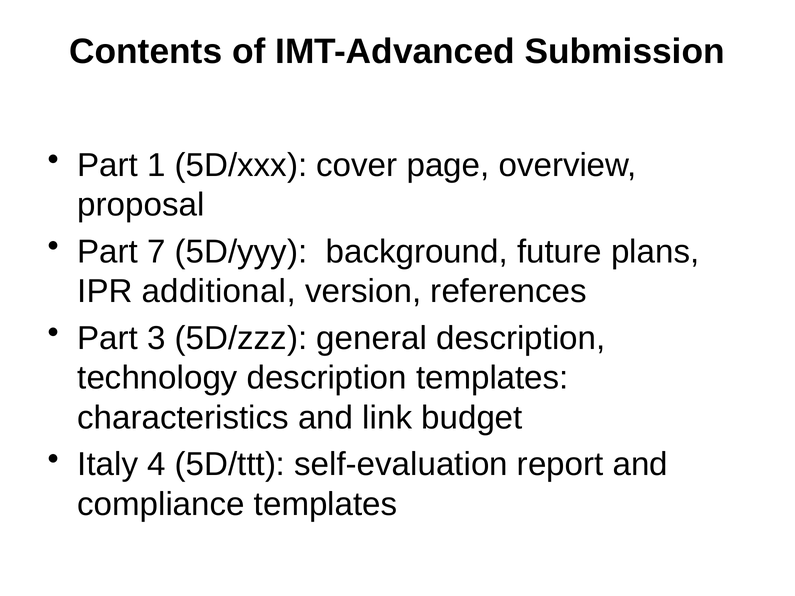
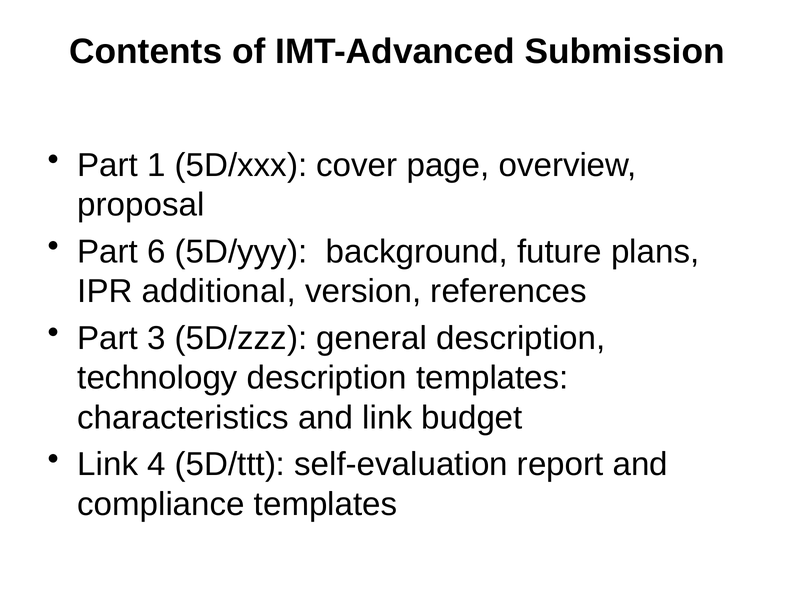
7: 7 -> 6
Italy at (108, 465): Italy -> Link
